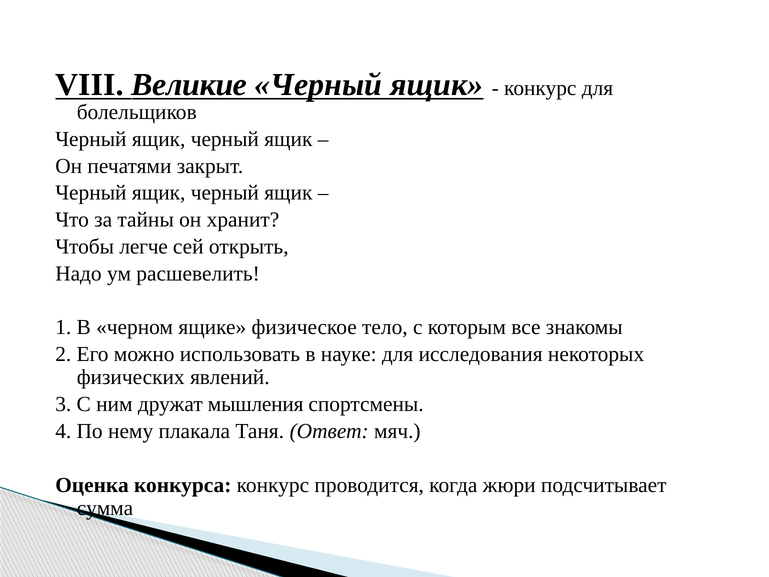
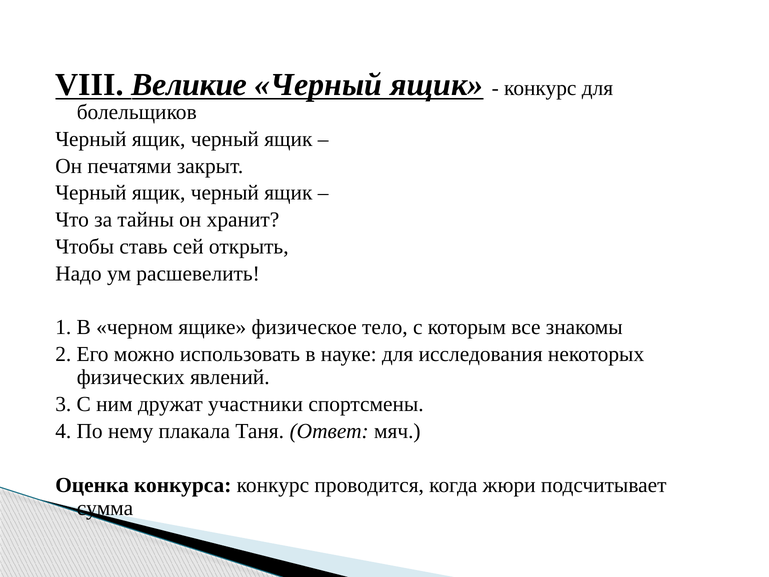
легче: легче -> ставь
мышления: мышления -> участники
